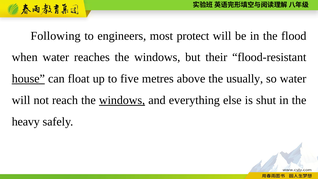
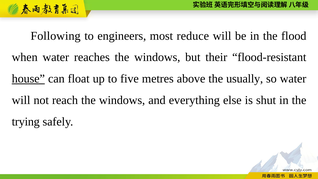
protect: protect -> reduce
windows at (122, 100) underline: present -> none
heavy: heavy -> trying
